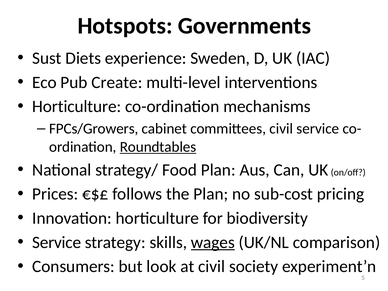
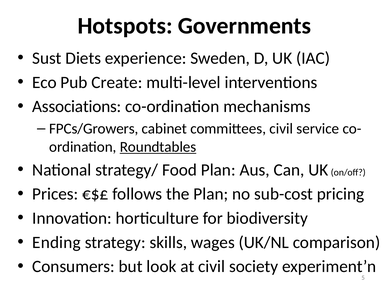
Horticulture at (77, 106): Horticulture -> Associations
Service at (57, 242): Service -> Ending
wages underline: present -> none
